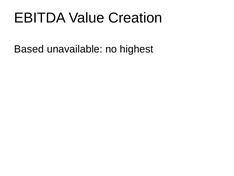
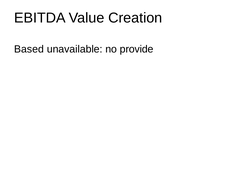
highest: highest -> provide
